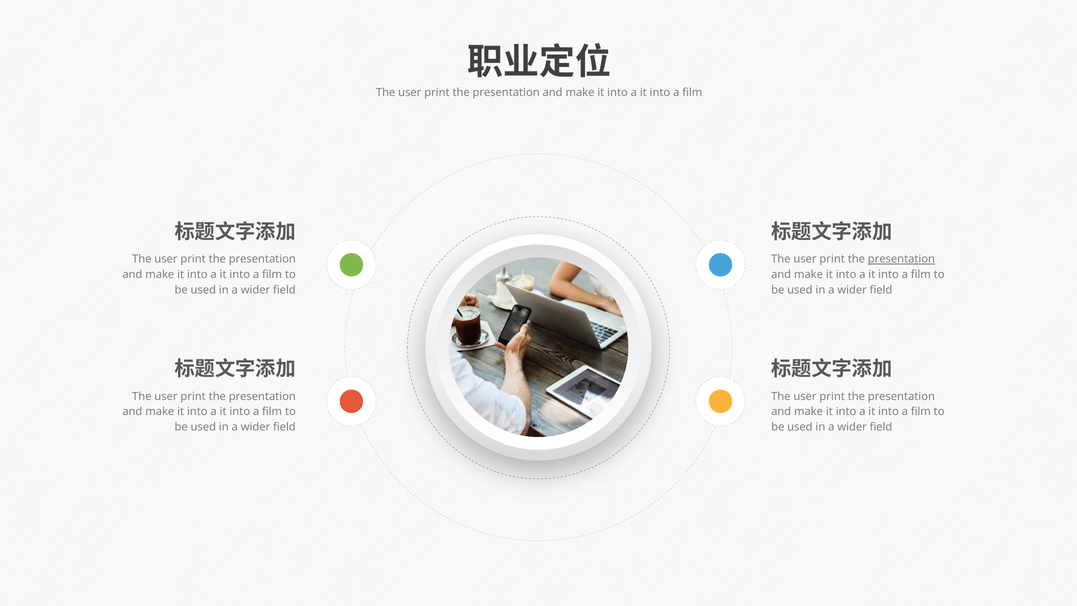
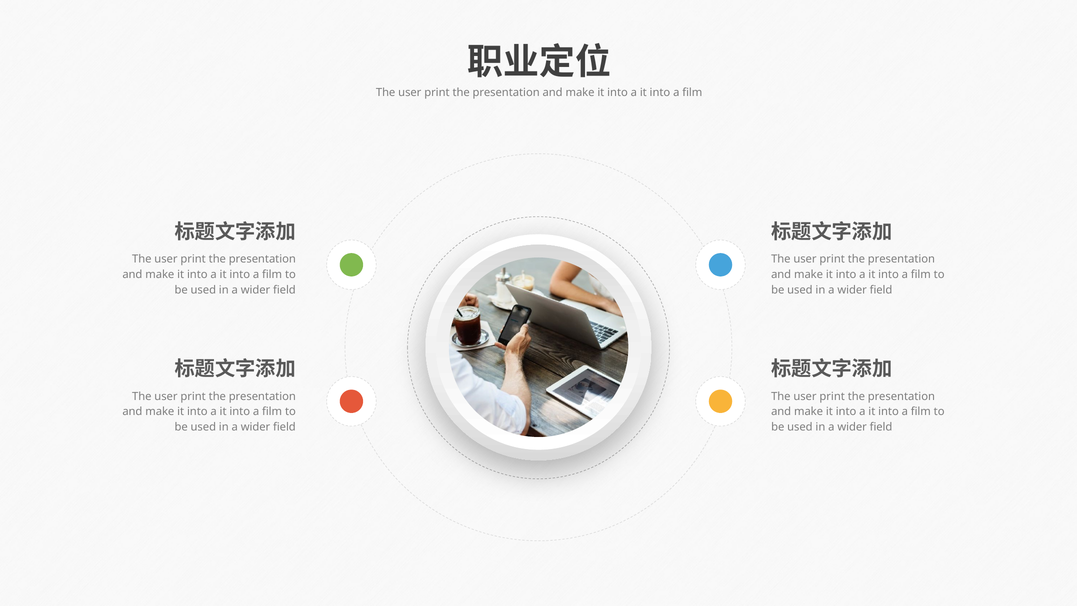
presentation at (901, 259) underline: present -> none
